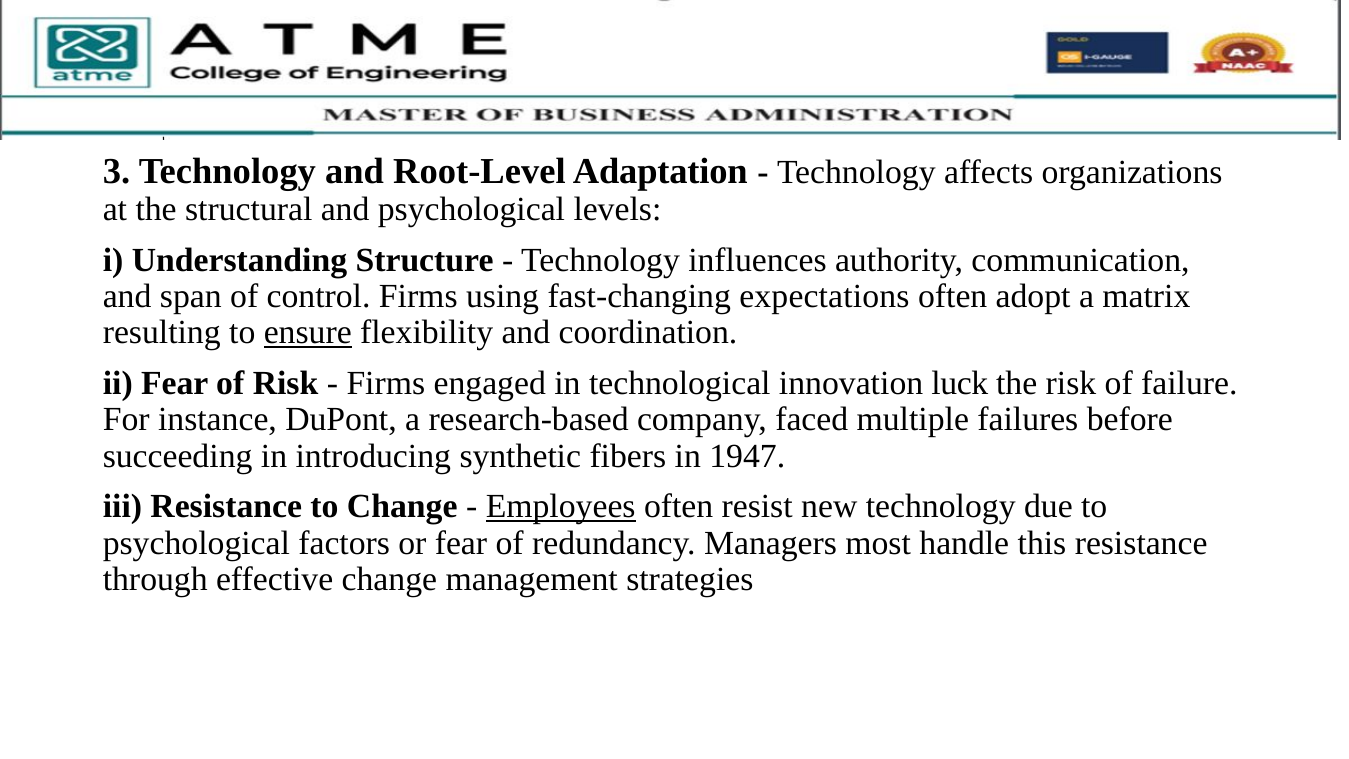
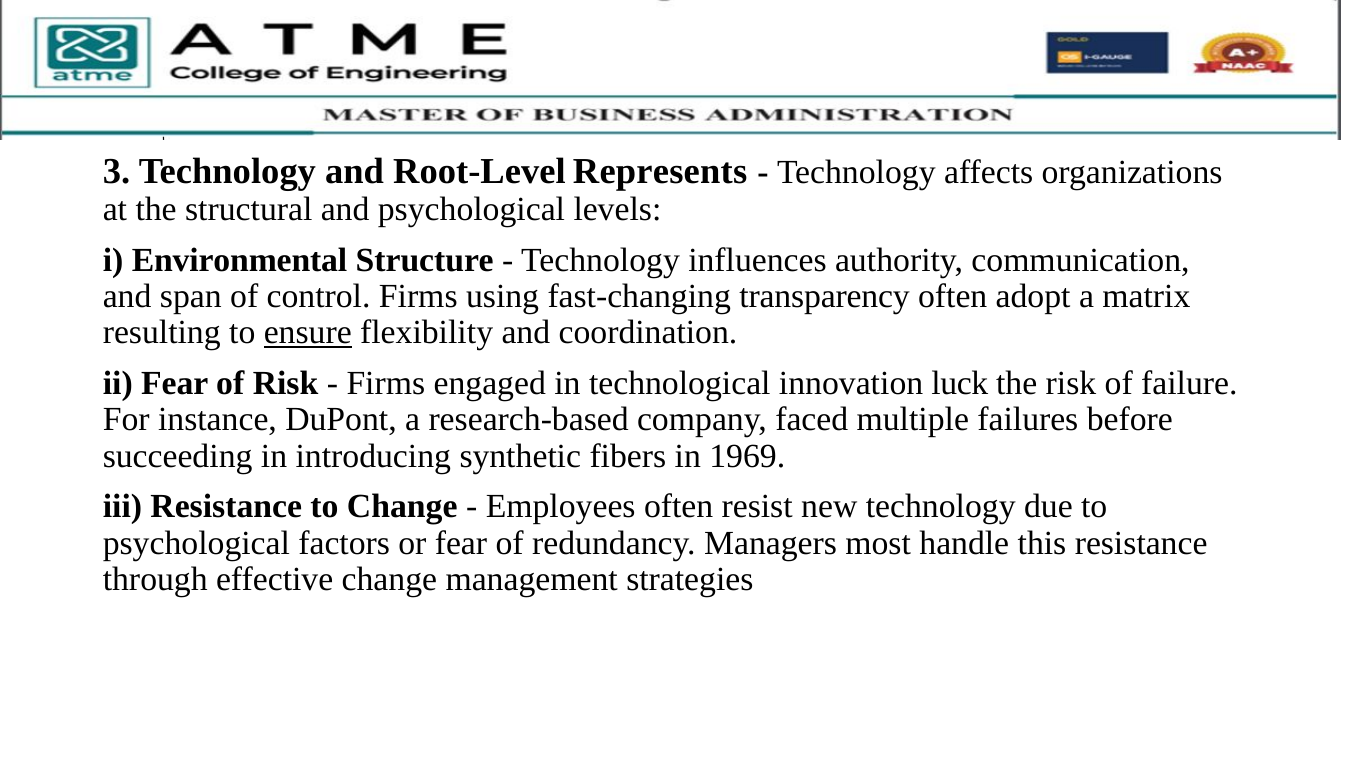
Adaptation: Adaptation -> Represents
Understanding: Understanding -> Environmental
expectations: expectations -> transparency
1947: 1947 -> 1969
Employees underline: present -> none
